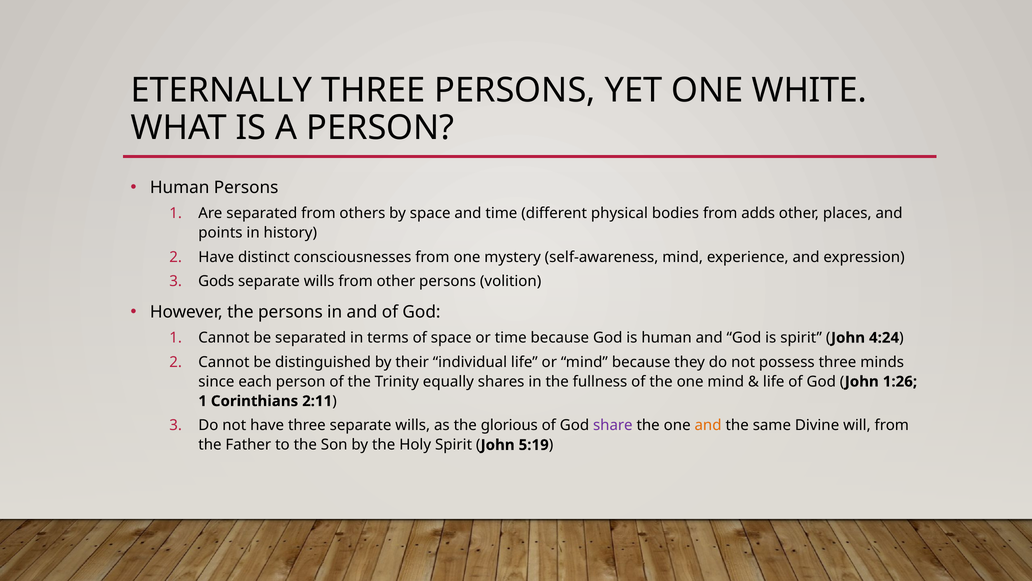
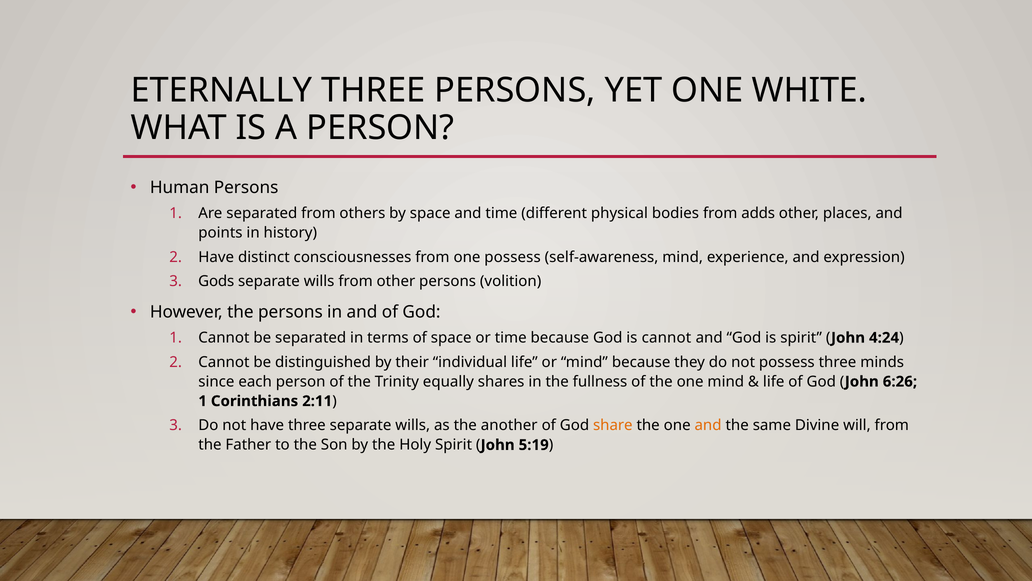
one mystery: mystery -> possess
is human: human -> cannot
1:26: 1:26 -> 6:26
glorious: glorious -> another
share colour: purple -> orange
